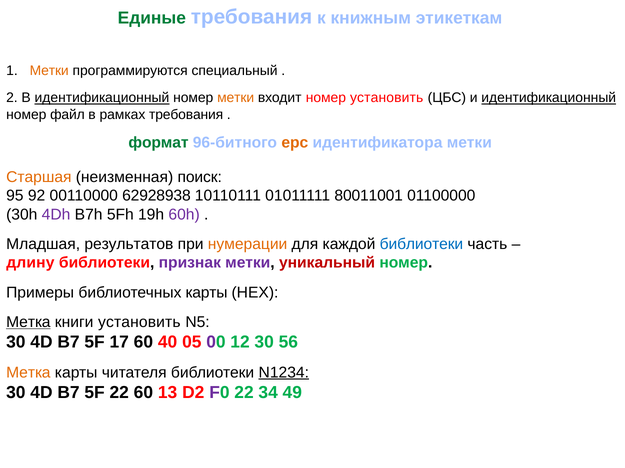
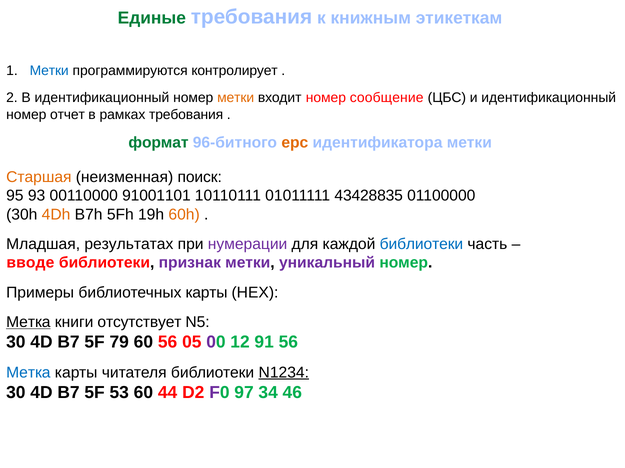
Метки at (49, 71) colour: orange -> blue
специальный: специальный -> контролирует
идентификационный at (102, 98) underline: present -> none
номер установить: установить -> сообщение
идентификационный at (549, 98) underline: present -> none
файл: файл -> отчет
92: 92 -> 93
62928938: 62928938 -> 91001101
80011001: 80011001 -> 43428835
4Dh colour: purple -> orange
60h colour: purple -> orange
результатов: результатов -> результатах
нумерации colour: orange -> purple
длину: длину -> вводе
уникальный colour: red -> purple
книги установить: установить -> отсутствует
17: 17 -> 79
60 40: 40 -> 56
12 30: 30 -> 91
Метка at (28, 373) colour: orange -> blue
5F 22: 22 -> 53
13: 13 -> 44
F0 22: 22 -> 97
49: 49 -> 46
